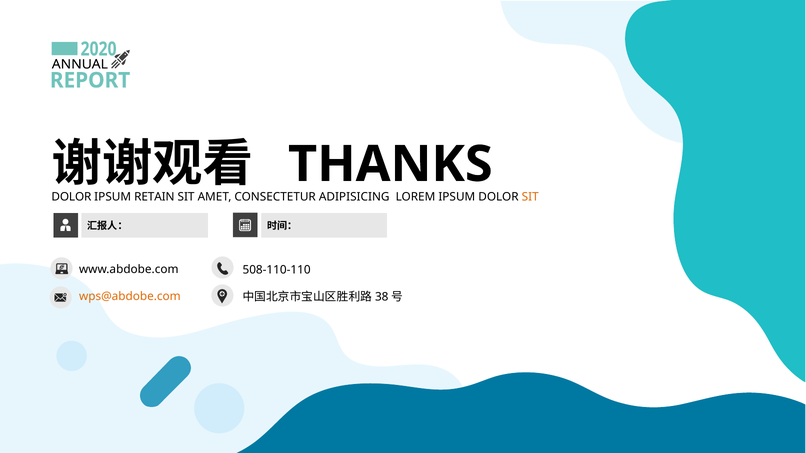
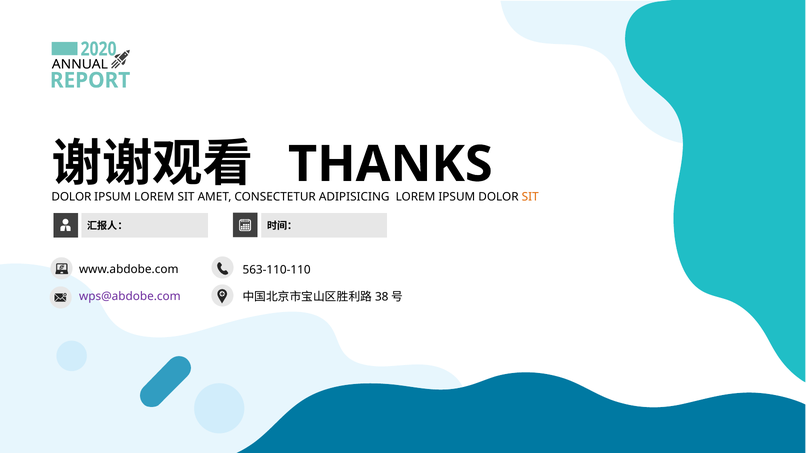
IPSUM RETAIN: RETAIN -> LOREM
508-110-110: 508-110-110 -> 563-110-110
wps@abdobe.com colour: orange -> purple
